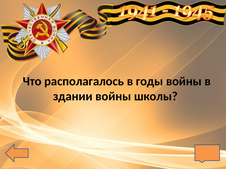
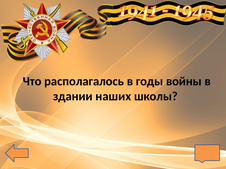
здании войны: войны -> наших
